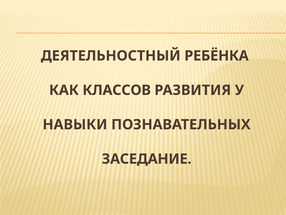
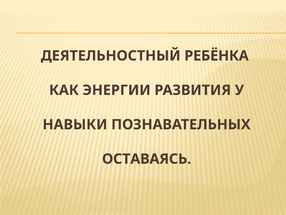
КЛАССОВ: КЛАССОВ -> ЭНЕРГИИ
ЗАСЕДАНИЕ: ЗАСЕДАНИЕ -> ОСТАВАЯСЬ
